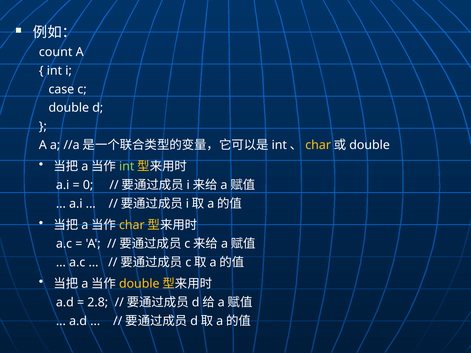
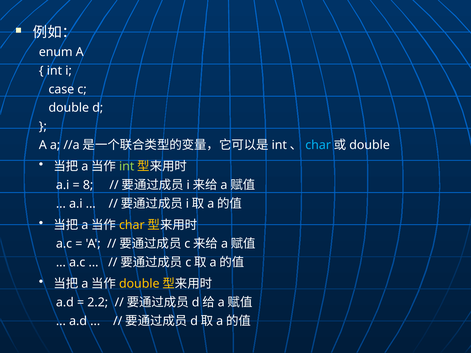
count: count -> enum
char at (318, 145) colour: yellow -> light blue
0: 0 -> 8
2.8: 2.8 -> 2.2
